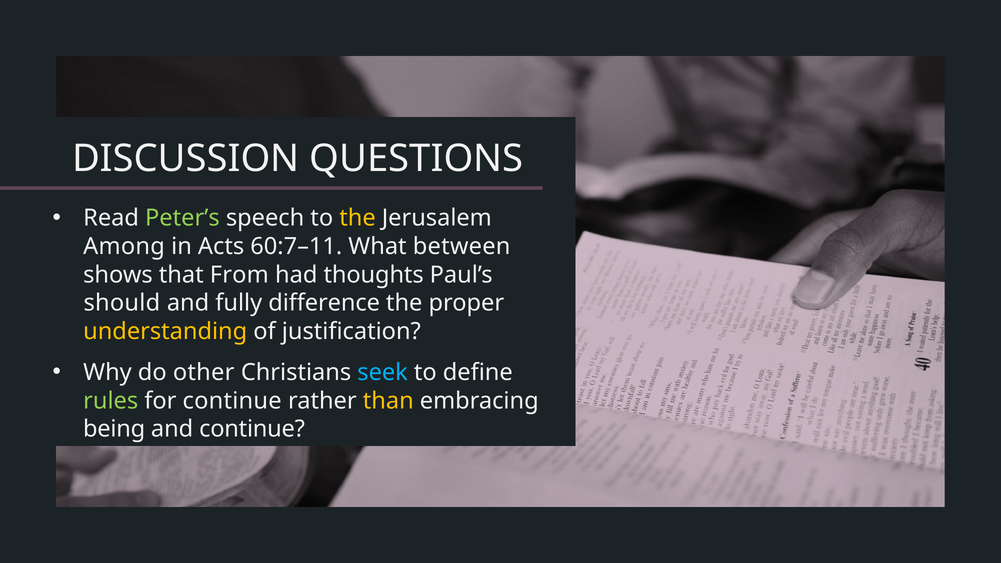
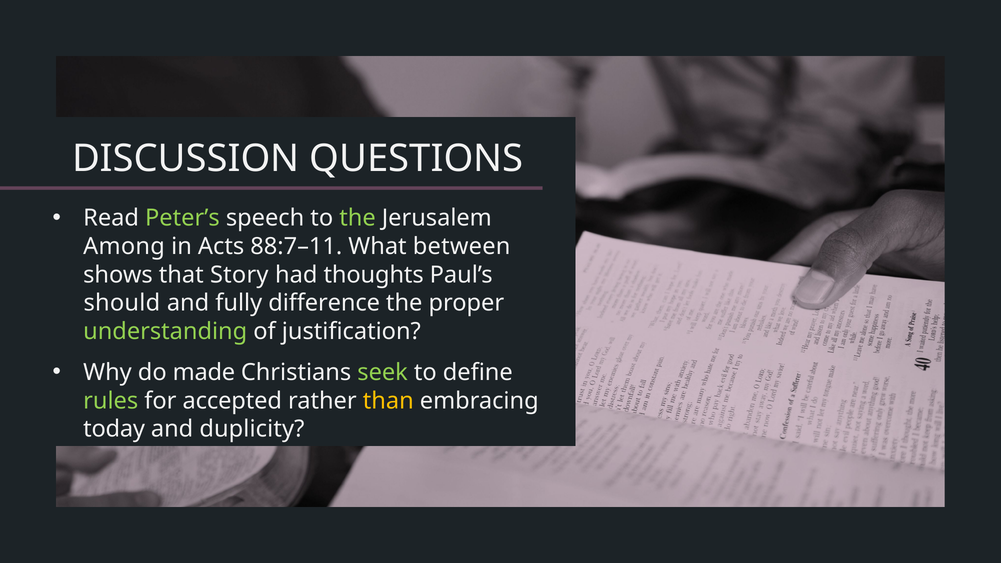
the at (358, 218) colour: yellow -> light green
60:7–11: 60:7–11 -> 88:7–11
From: From -> Story
understanding colour: yellow -> light green
other: other -> made
seek colour: light blue -> light green
for continue: continue -> accepted
being: being -> today
and continue: continue -> duplicity
